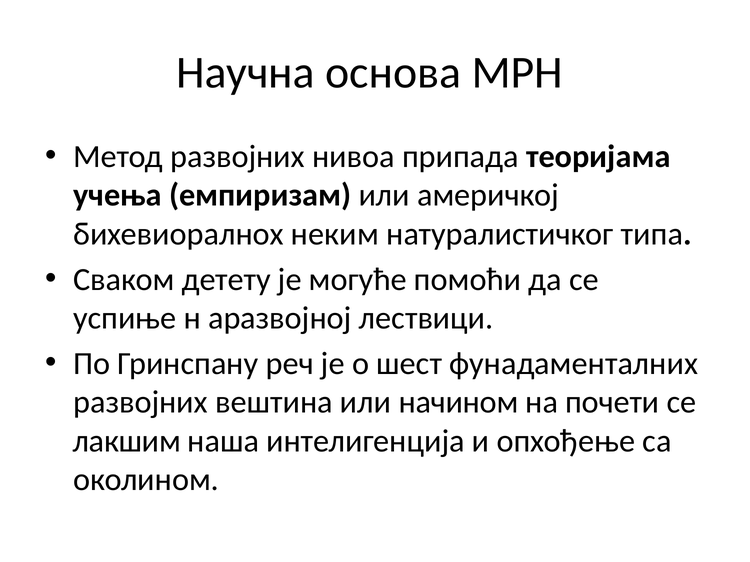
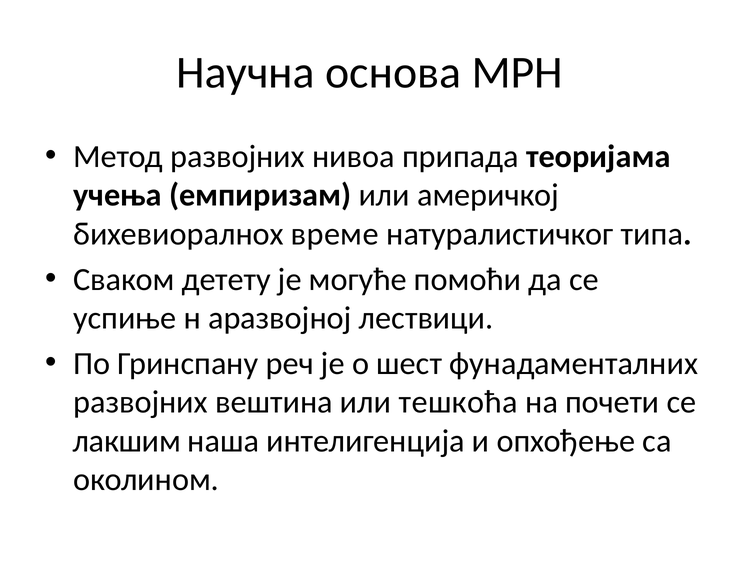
неким: неким -> време
начином: начином -> тешкоћа
